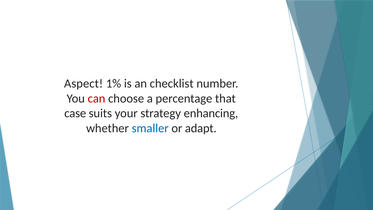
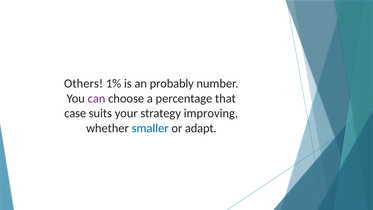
Aspect: Aspect -> Others
checklist: checklist -> probably
can colour: red -> purple
enhancing: enhancing -> improving
